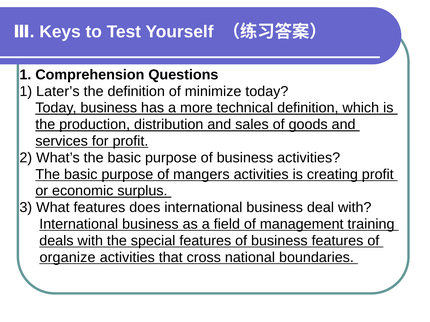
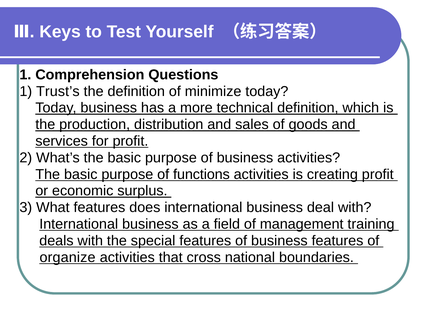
Later’s: Later’s -> Trust’s
mangers: mangers -> functions
